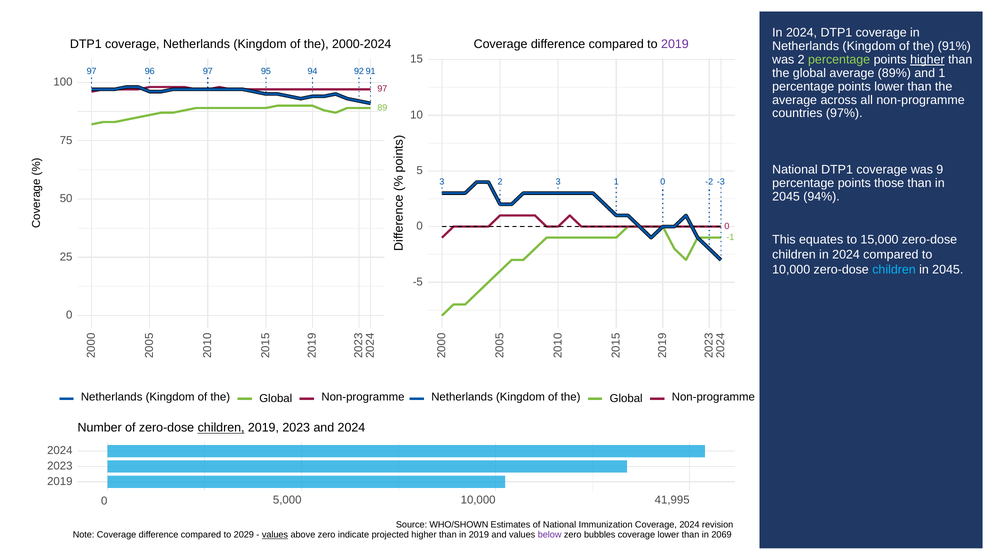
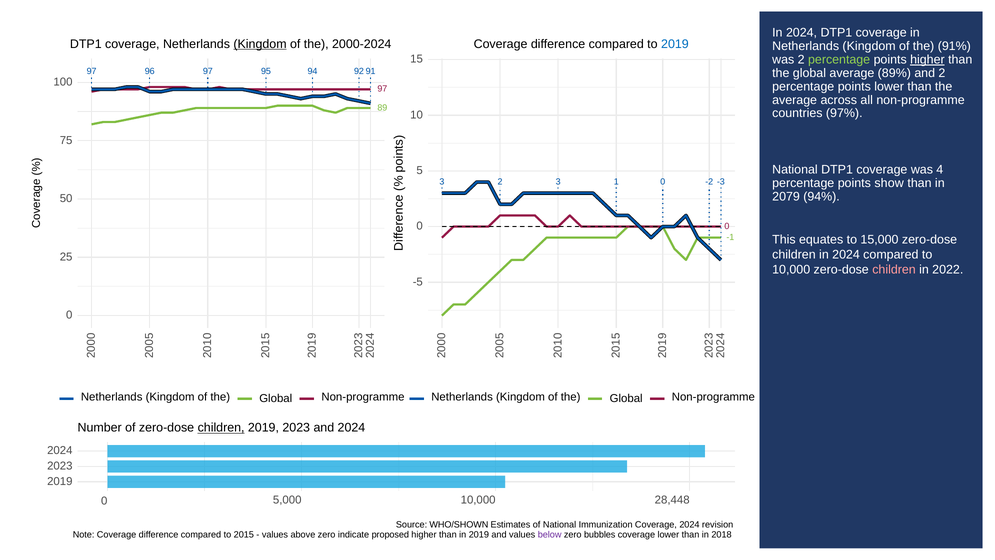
Kingdom at (260, 44) underline: none -> present
2019 at (675, 44) colour: purple -> blue
and 1: 1 -> 2
was 9: 9 -> 4
those: those -> show
2045 at (786, 196): 2045 -> 2079
children at (894, 269) colour: light blue -> pink
2045 at (948, 269): 2045 -> 2022
41,995: 41,995 -> 28,448
2029: 2029 -> 2015
values at (275, 534) underline: present -> none
projected: projected -> proposed
2069: 2069 -> 2018
